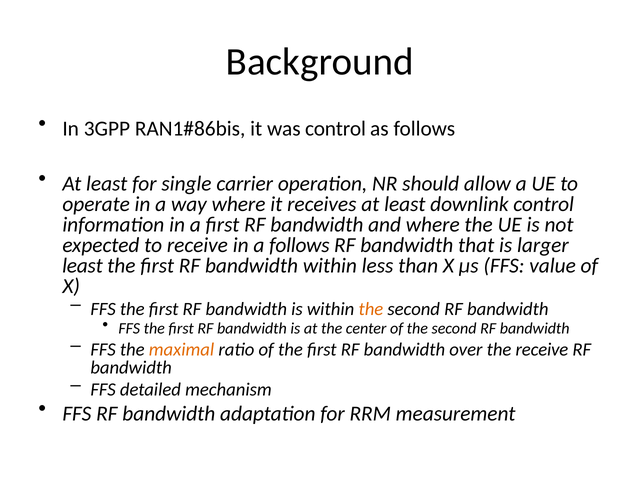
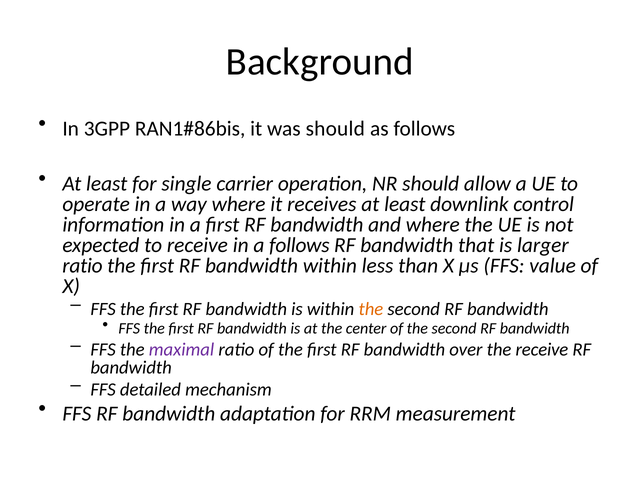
was control: control -> should
least at (82, 266): least -> ratio
maximal colour: orange -> purple
